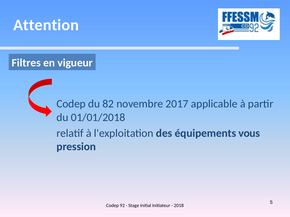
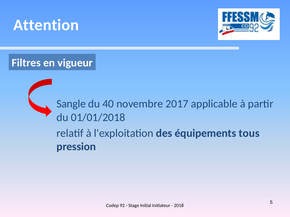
Codep at (71, 104): Codep -> Sangle
82: 82 -> 40
vous: vous -> tous
